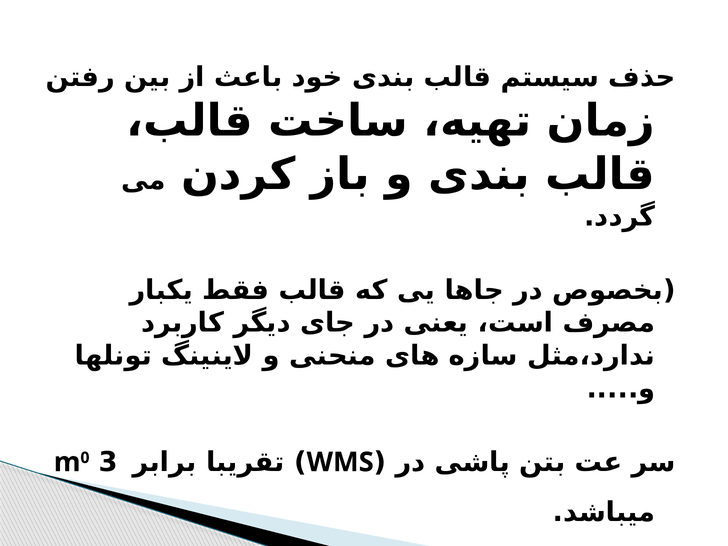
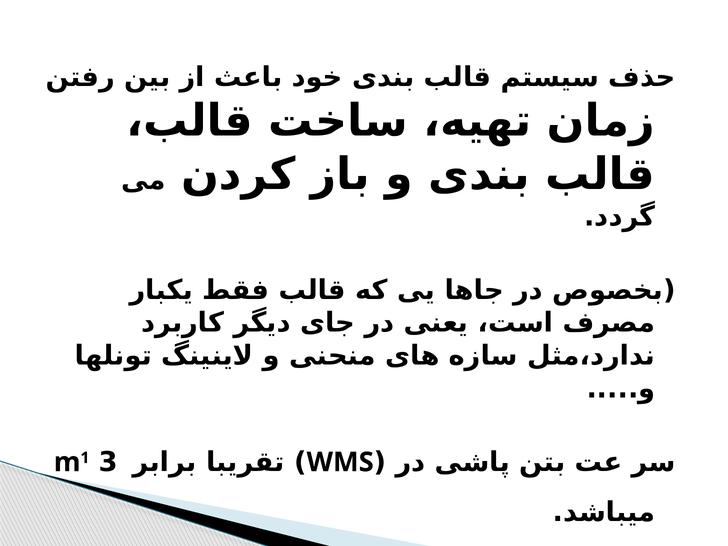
0: 0 -> 1
